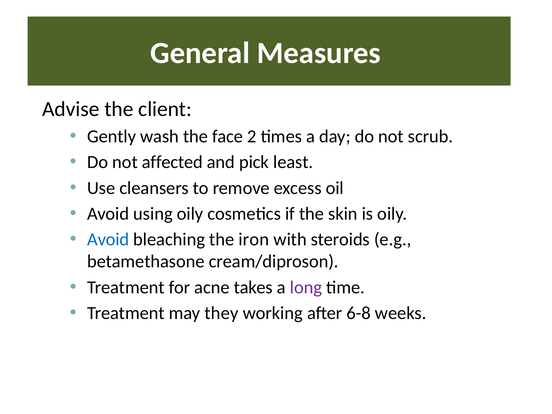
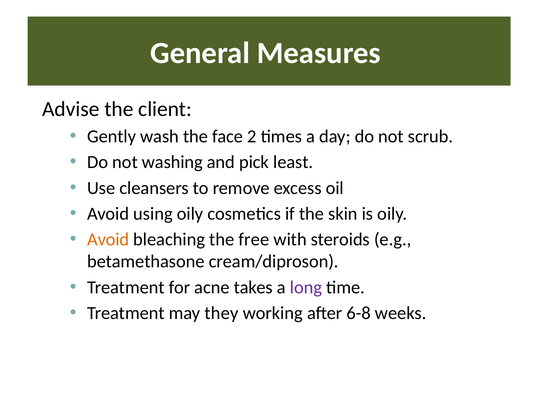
affected: affected -> washing
Avoid at (108, 239) colour: blue -> orange
iron: iron -> free
